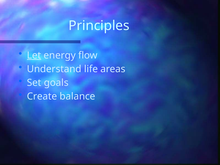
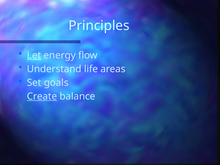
Create underline: none -> present
